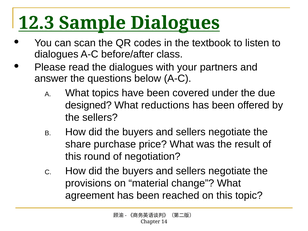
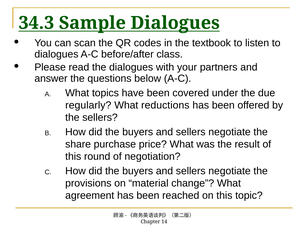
12.3: 12.3 -> 34.3
designed: designed -> regularly
